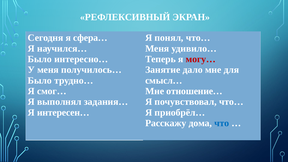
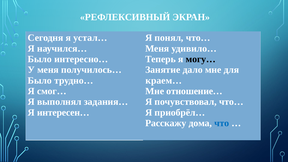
сфера…: сфера… -> устал…
могу… colour: red -> black
смысл…: смысл… -> краем…
